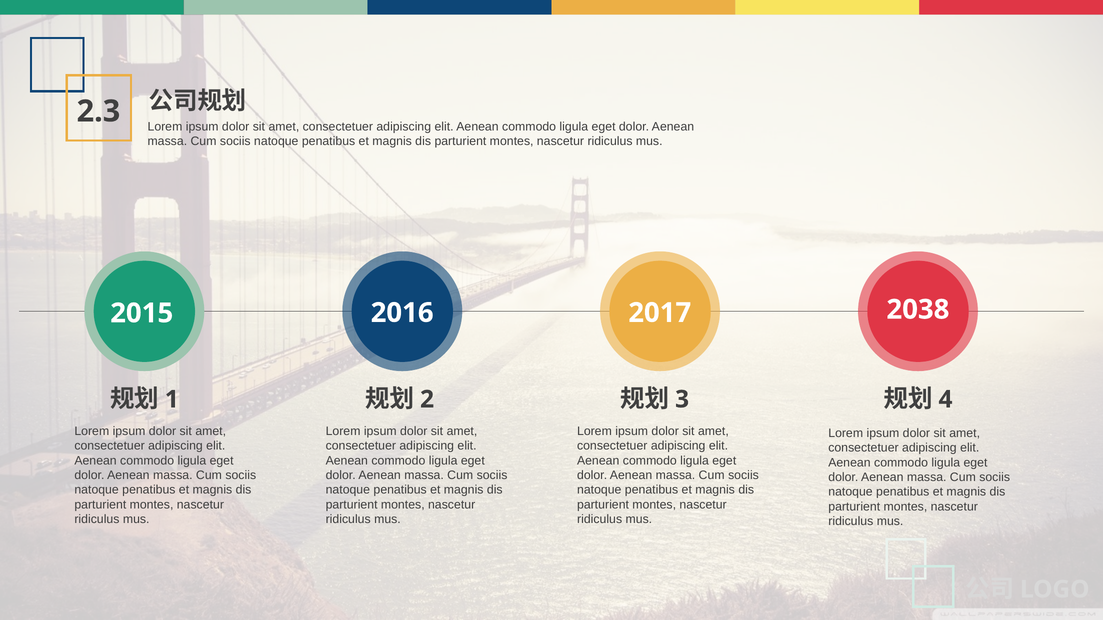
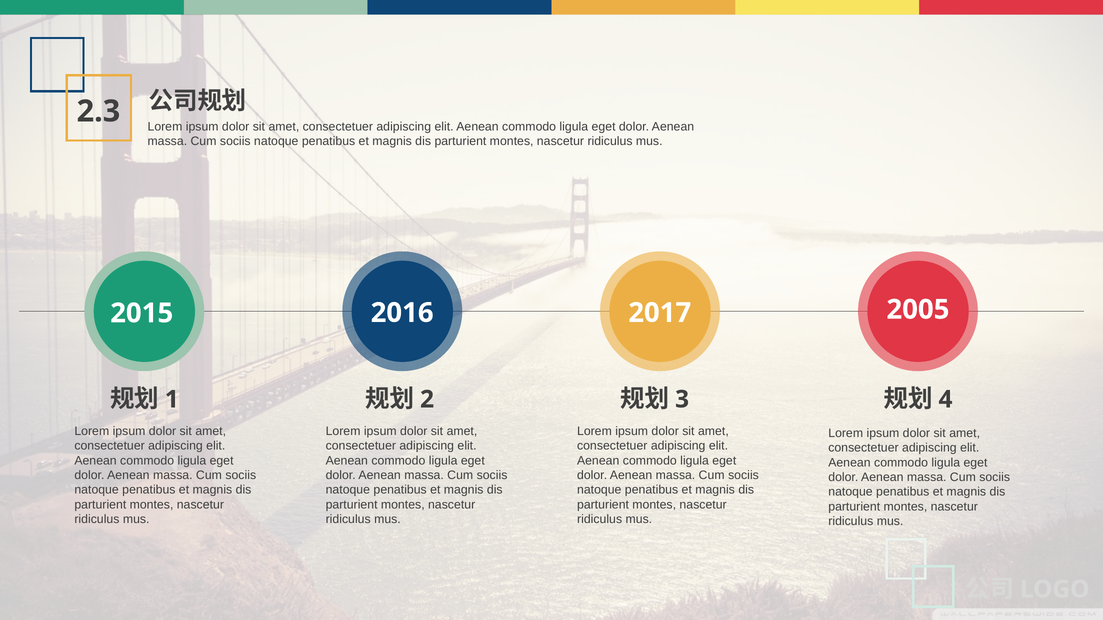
2038: 2038 -> 2005
